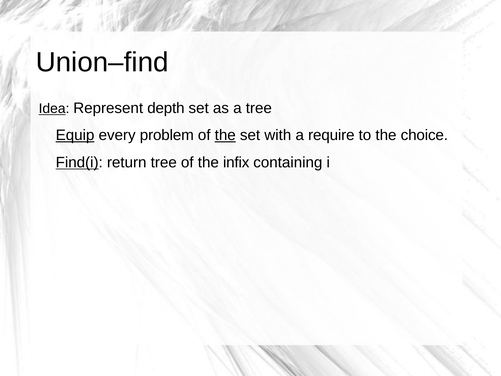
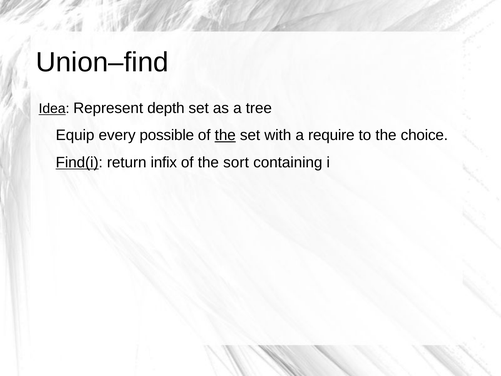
Equip underline: present -> none
problem: problem -> possible
return tree: tree -> infix
infix: infix -> sort
